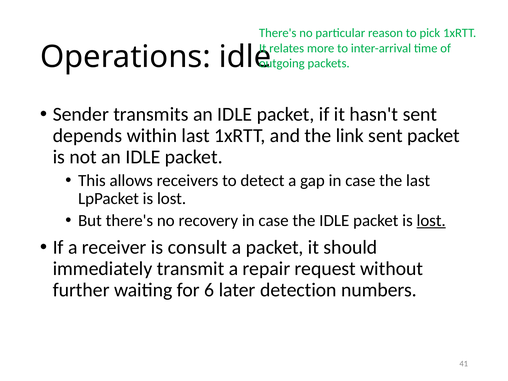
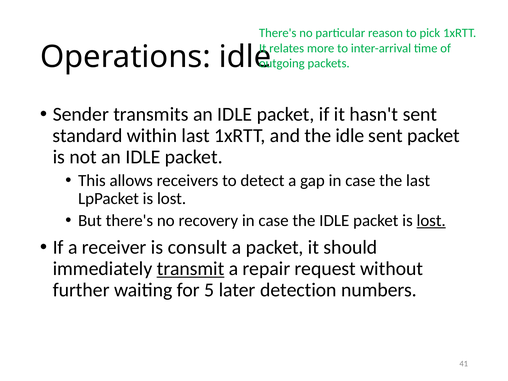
depends: depends -> standard
and the link: link -> idle
transmit underline: none -> present
6: 6 -> 5
